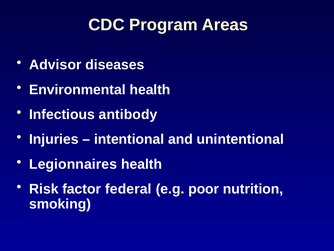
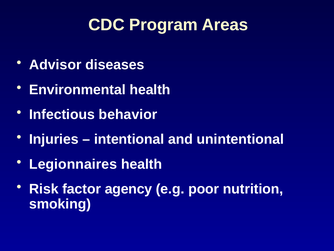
antibody: antibody -> behavior
federal: federal -> agency
